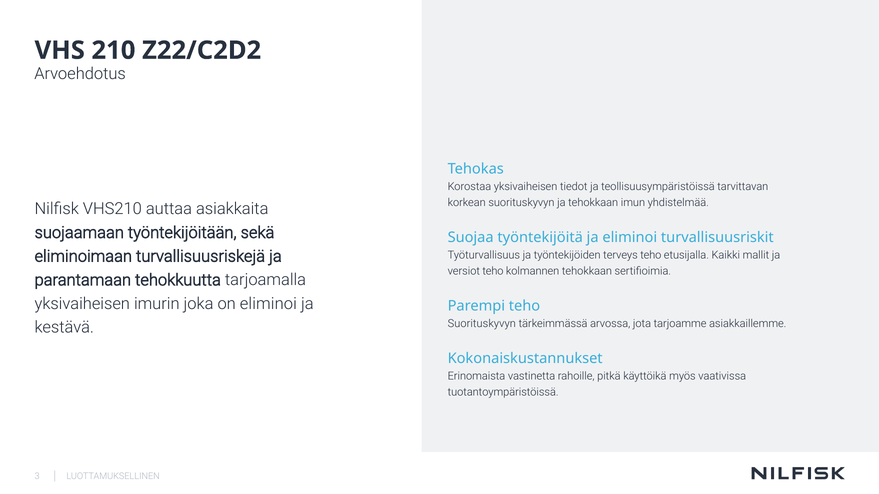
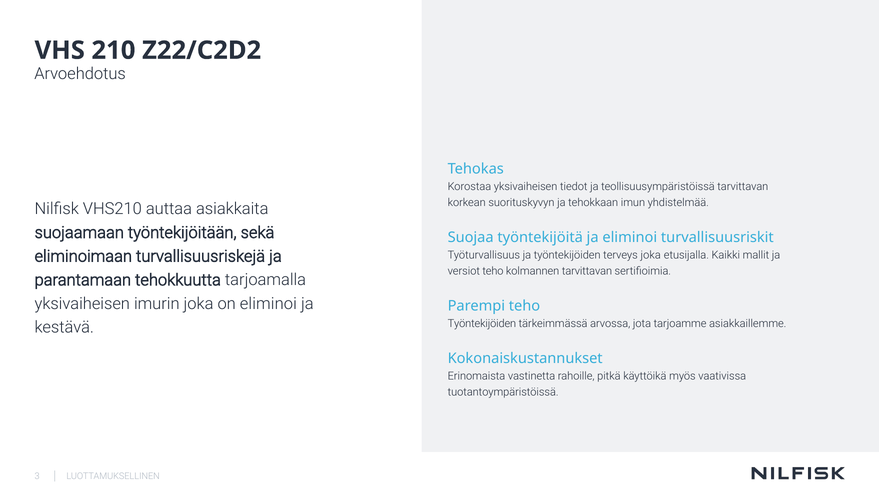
terveys teho: teho -> joka
kolmannen tehokkaan: tehokkaan -> tarvittavan
Suorituskyvyn at (482, 324): Suorituskyvyn -> Työntekijöiden
